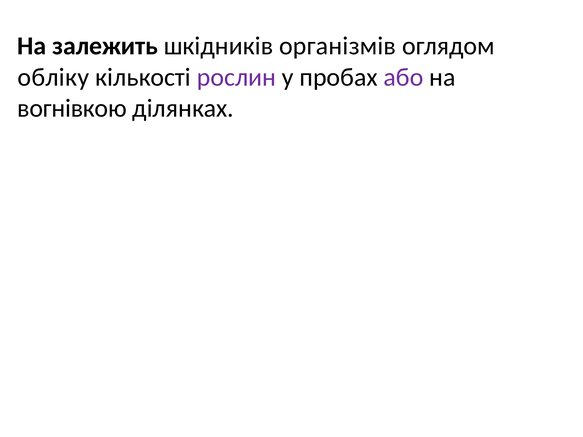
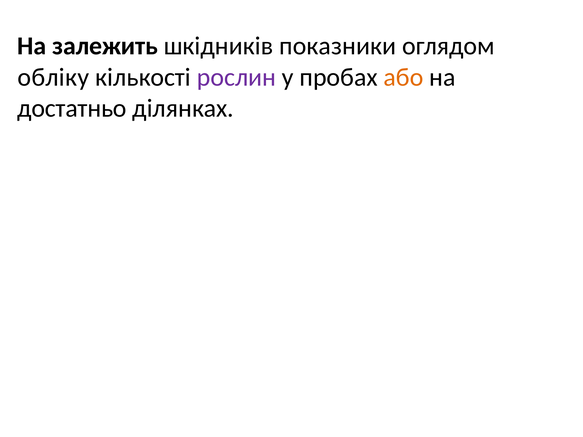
організмів: організмів -> показники
або colour: purple -> orange
вогнівкою: вогнівкою -> достатньо
